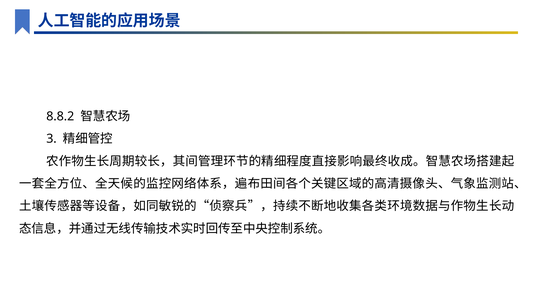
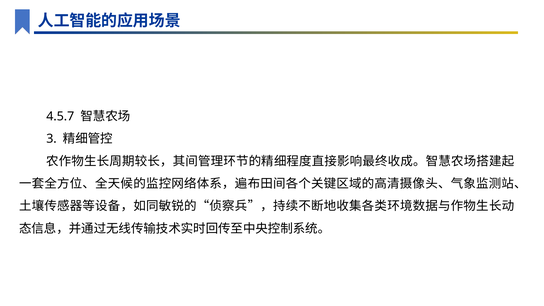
8.8.2: 8.8.2 -> 4.5.7
